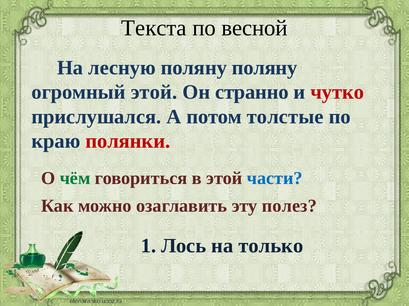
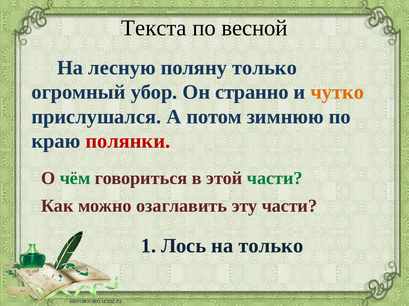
поляну поляну: поляну -> только
огромный этой: этой -> убор
чутко colour: red -> orange
толстые: толстые -> зимнюю
части at (275, 179) colour: blue -> green
эту полез: полез -> части
